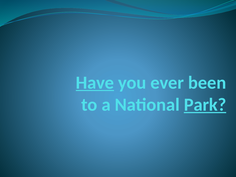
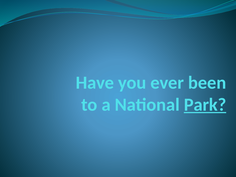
Have underline: present -> none
